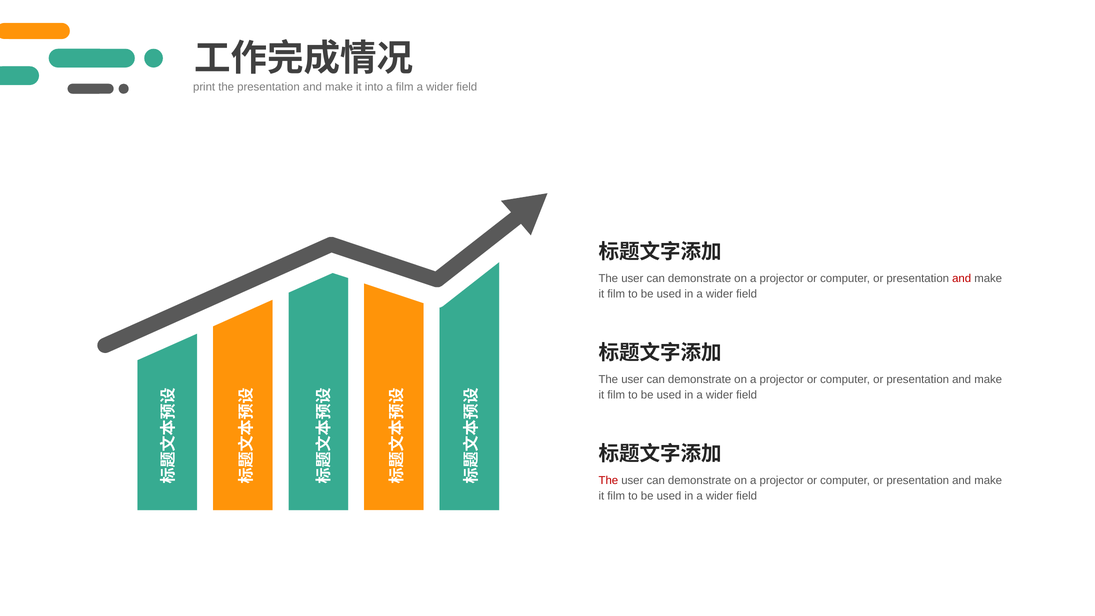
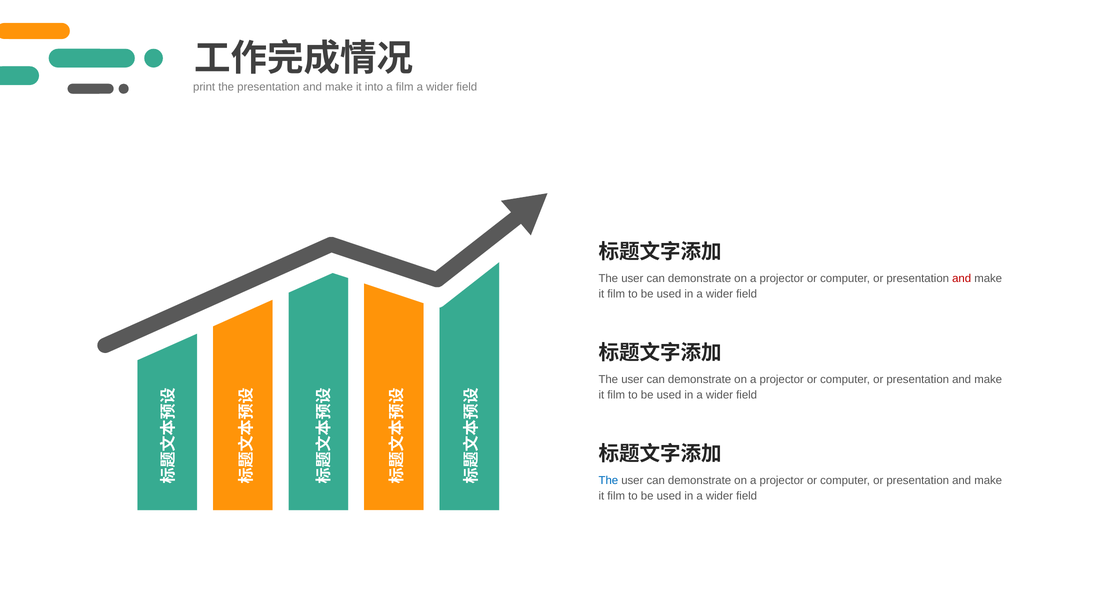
The at (608, 480) colour: red -> blue
